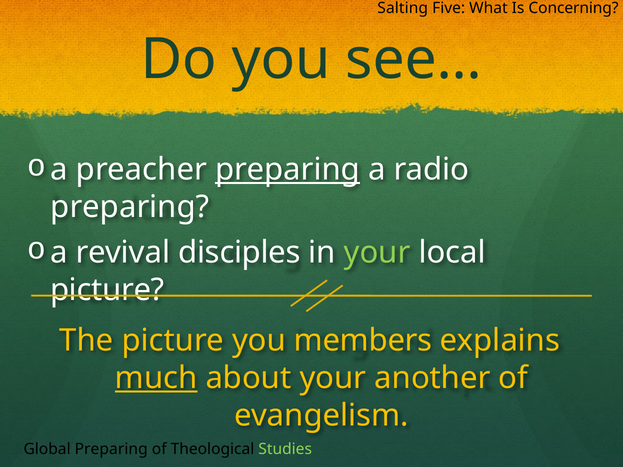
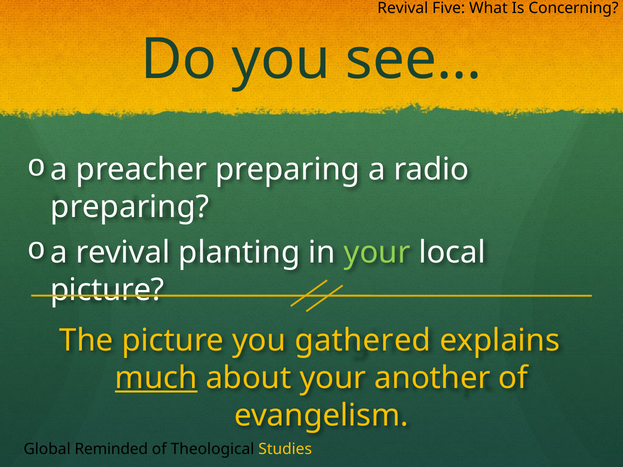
Salting at (403, 8): Salting -> Revival
preparing at (288, 170) underline: present -> none
disciples: disciples -> planting
members: members -> gathered
Global Preparing: Preparing -> Reminded
Studies colour: light green -> yellow
